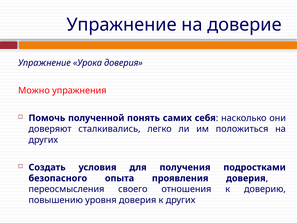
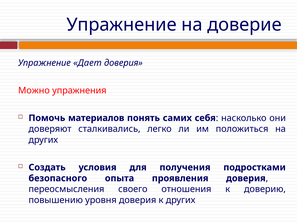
Урока: Урока -> Дает
полученной: полученной -> материалов
